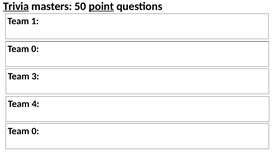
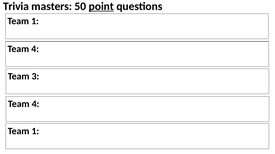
Trivia underline: present -> none
0 at (35, 49): 0 -> 4
0 at (35, 132): 0 -> 1
